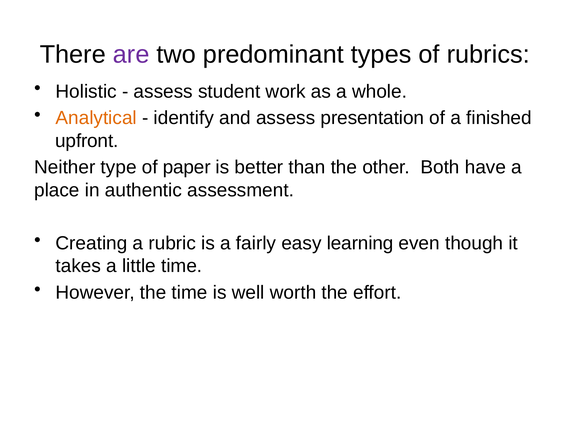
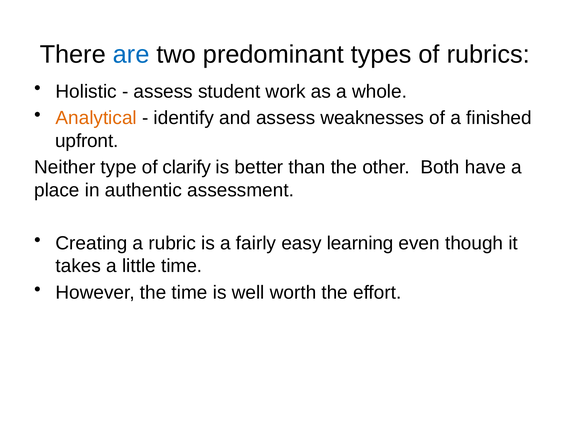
are colour: purple -> blue
presentation: presentation -> weaknesses
paper: paper -> clarify
